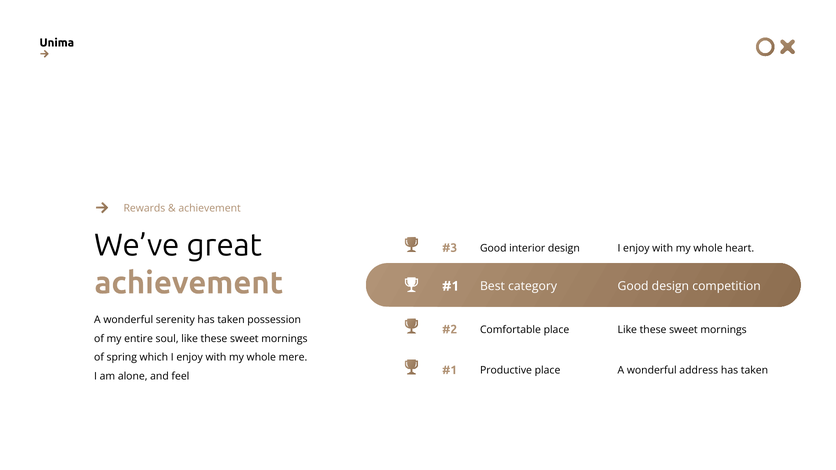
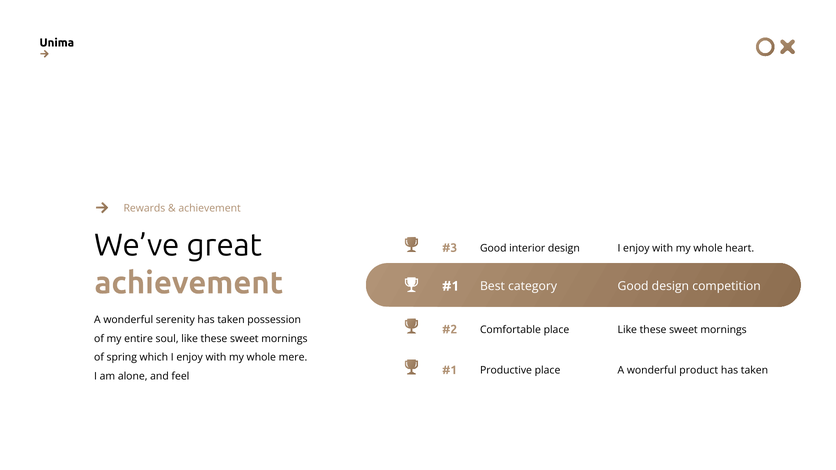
address: address -> product
